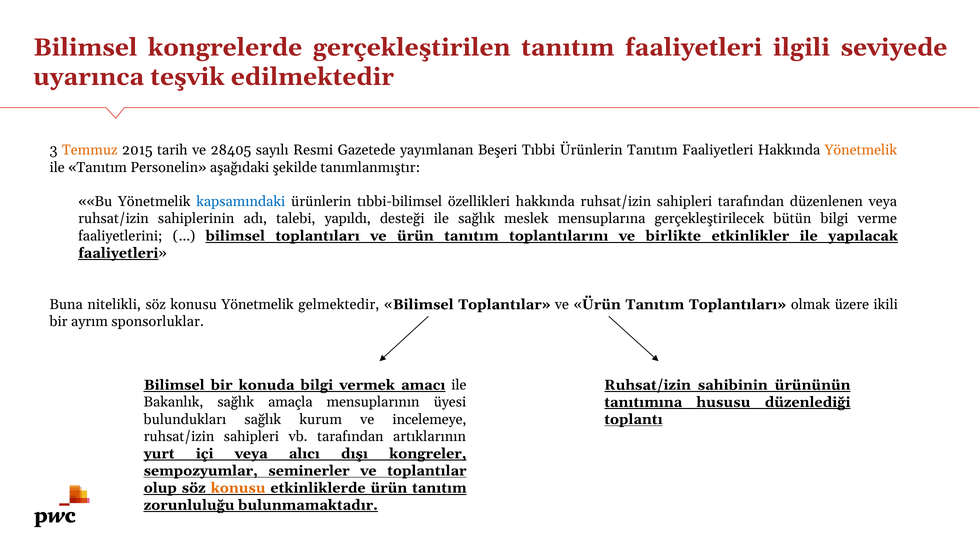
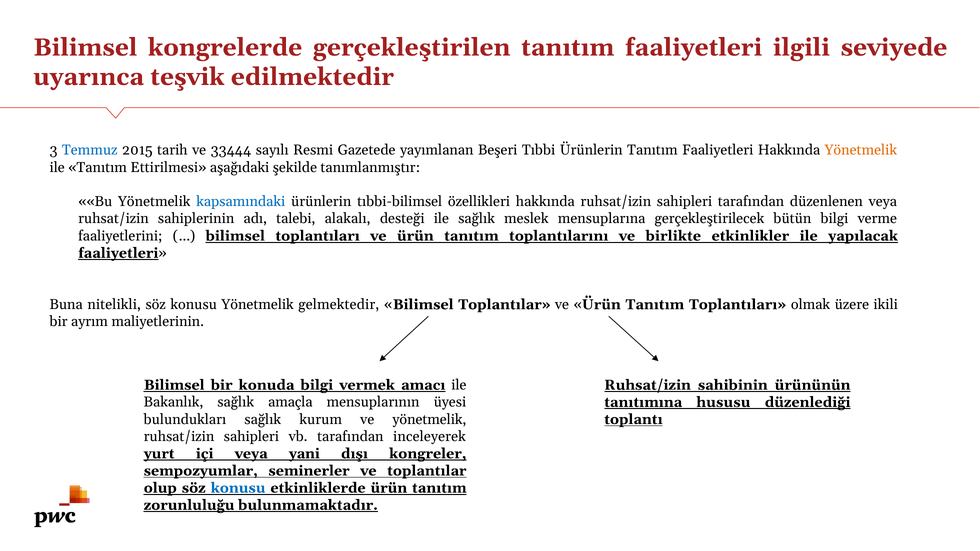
Temmuz colour: orange -> blue
28405: 28405 -> 33444
Personelin: Personelin -> Ettirilmesi
yapıldı: yapıldı -> alakalı
sponsorluklar: sponsorluklar -> maliyetlerinin
ve incelemeye: incelemeye -> yönetmelik
artıklarının: artıklarının -> inceleyerek
alıcı: alıcı -> yani
konusu at (238, 488) colour: orange -> blue
